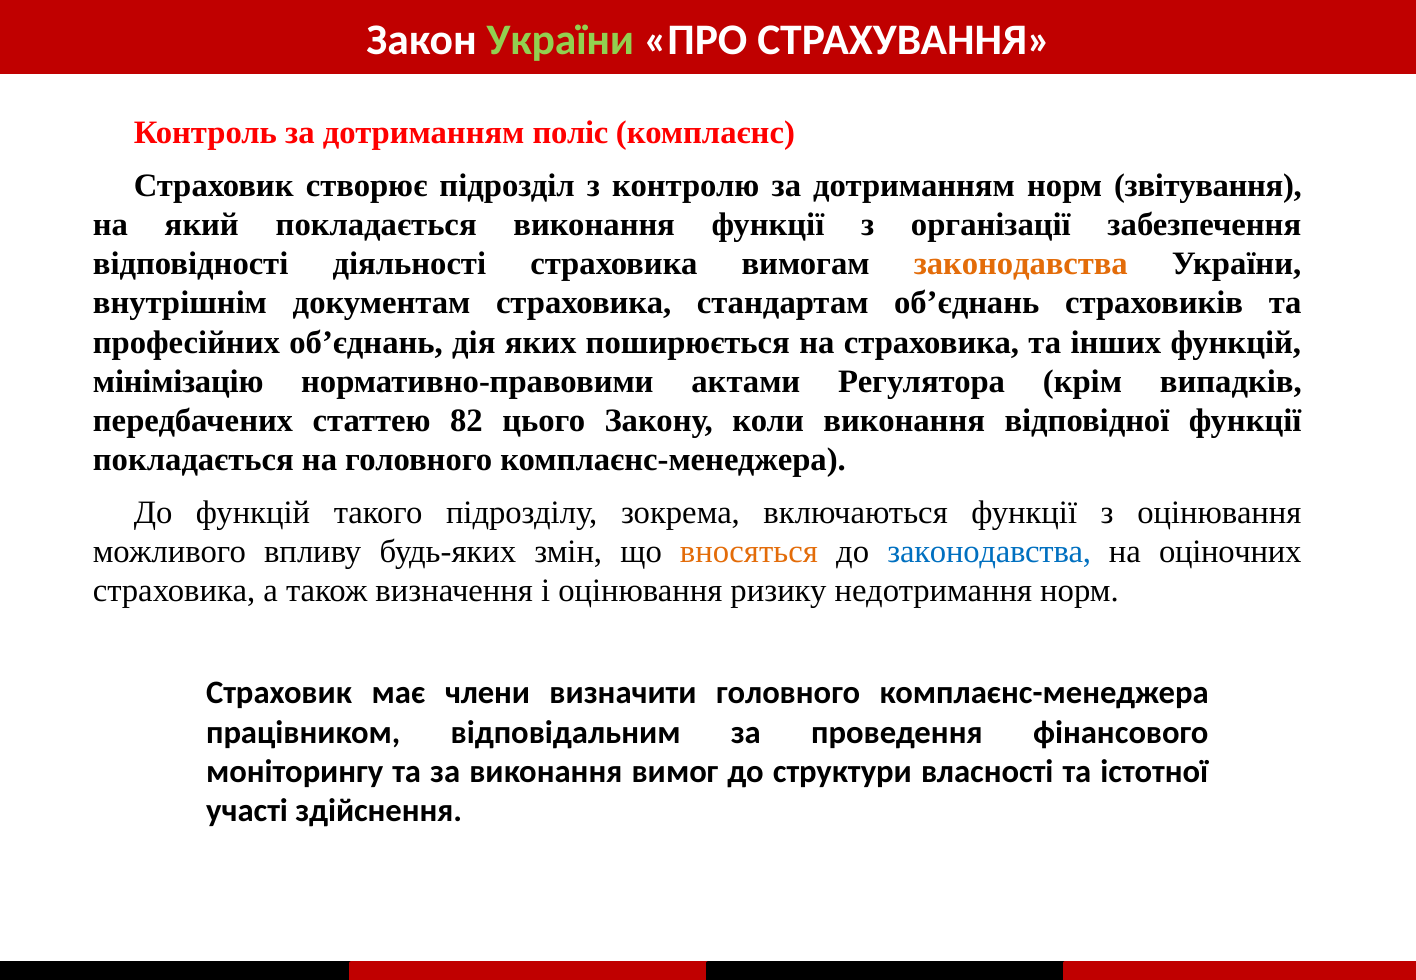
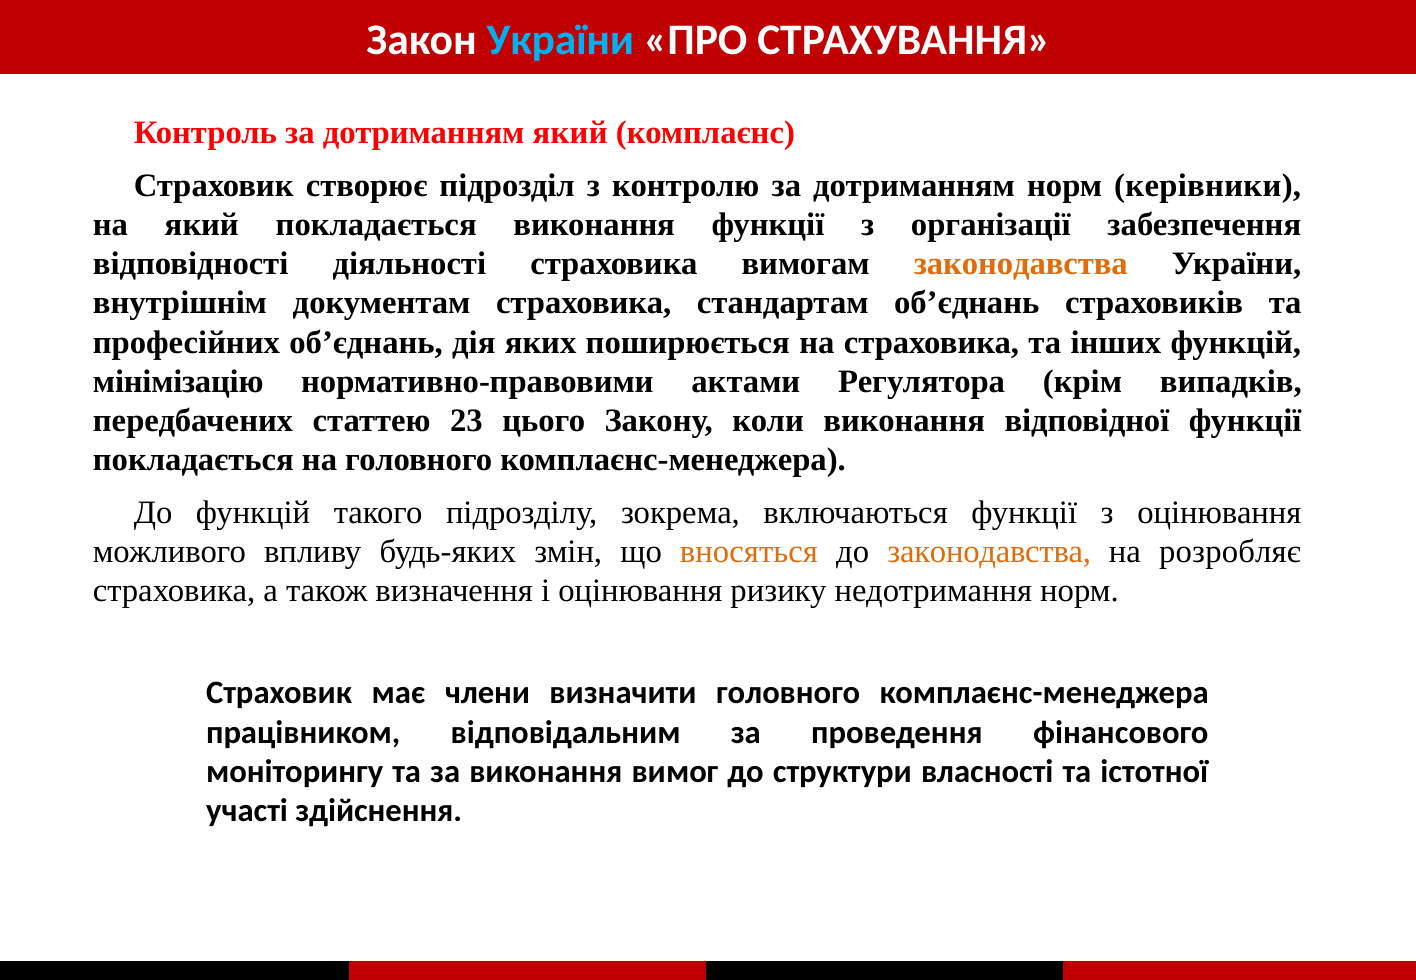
України at (560, 40) colour: light green -> light blue
дотриманням поліс: поліс -> який
звітування: звітування -> керівники
82: 82 -> 23
законодавства at (989, 552) colour: blue -> orange
оціночних: оціночних -> розробляє
